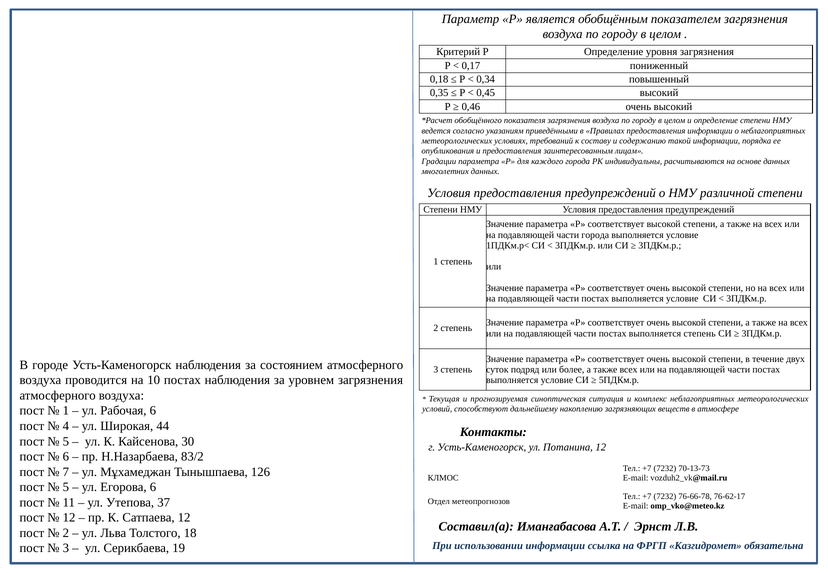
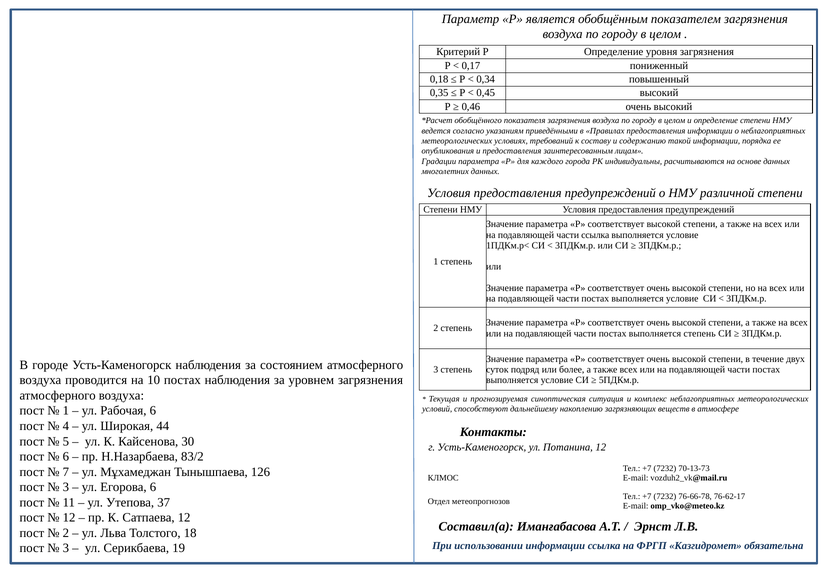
части города: города -> ссылка
5 at (66, 487): 5 -> 3
